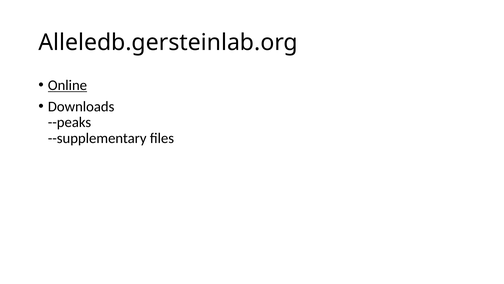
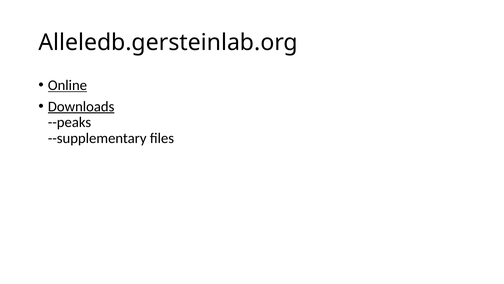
Downloads underline: none -> present
